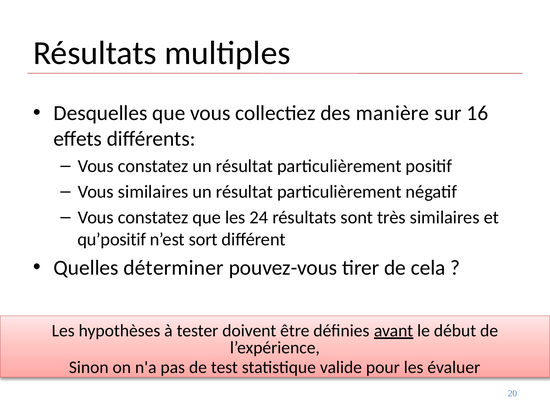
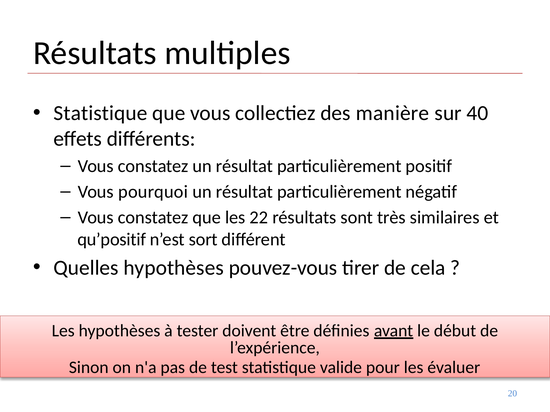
Desquelles at (101, 113): Desquelles -> Statistique
16: 16 -> 40
Vous similaires: similaires -> pourquoi
24: 24 -> 22
Quelles déterminer: déterminer -> hypothèses
